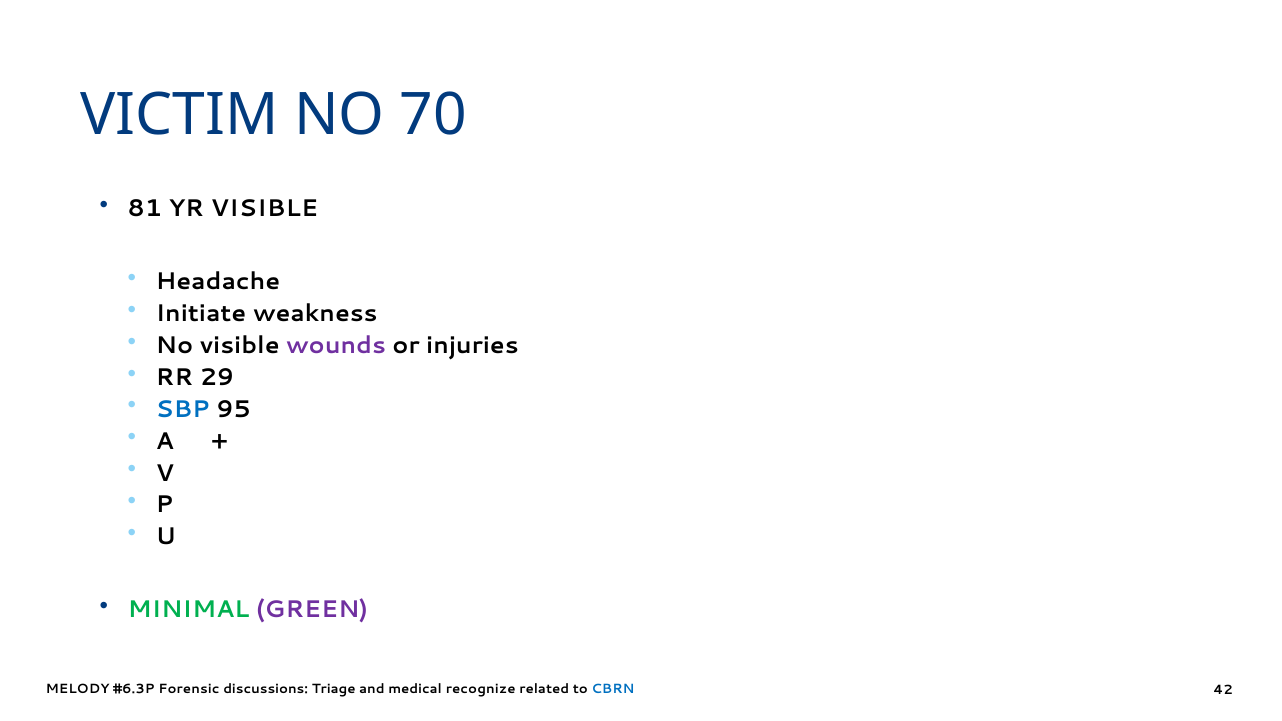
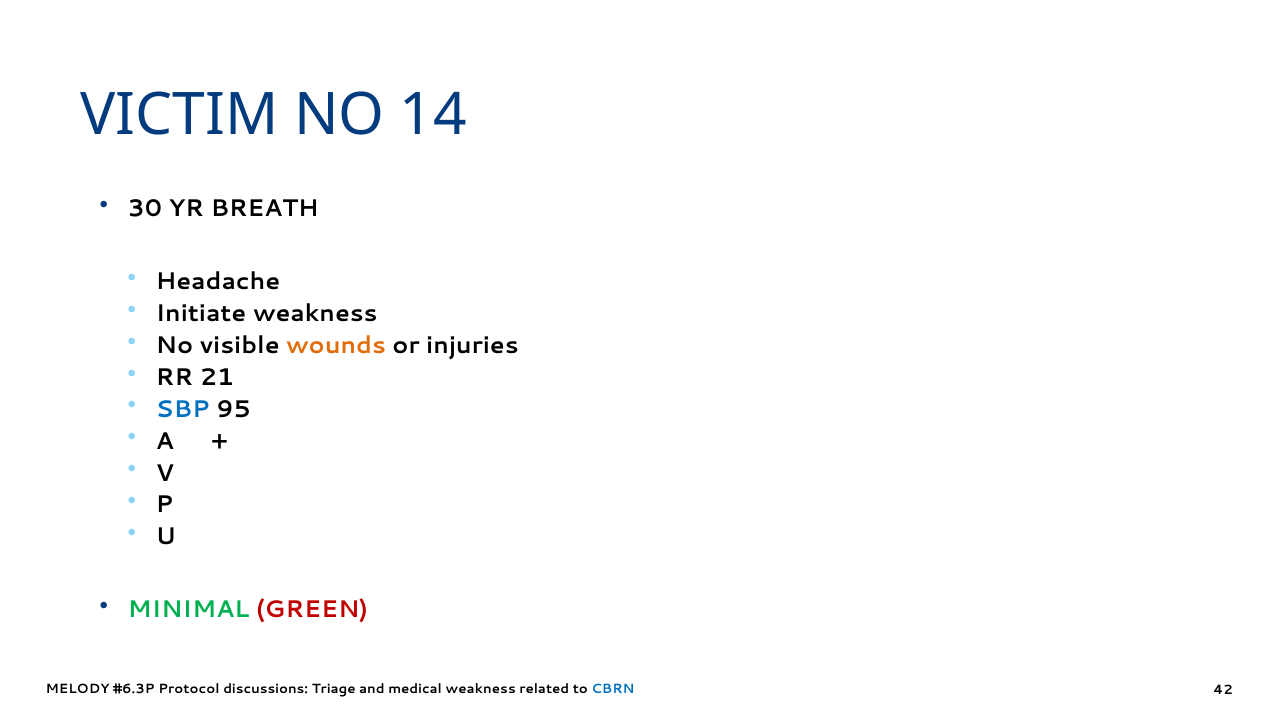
70: 70 -> 14
81: 81 -> 30
YR VISIBLE: VISIBLE -> BREATH
wounds colour: purple -> orange
29: 29 -> 21
GREEN colour: purple -> red
Forensic: Forensic -> Protocol
medical recognize: recognize -> weakness
